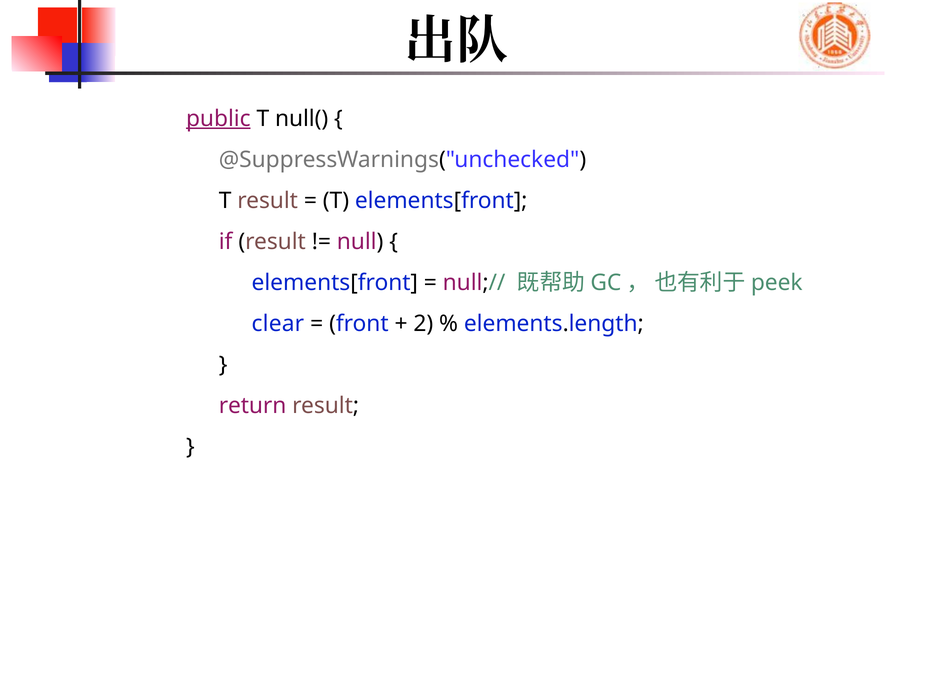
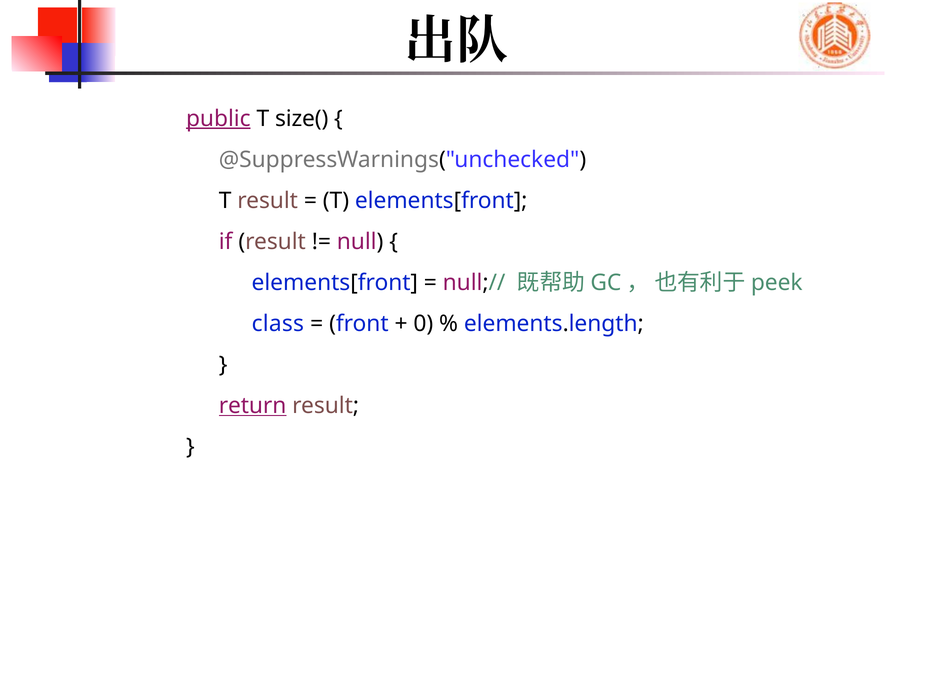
null(: null( -> size(
clear: clear -> class
2: 2 -> 0
return underline: none -> present
